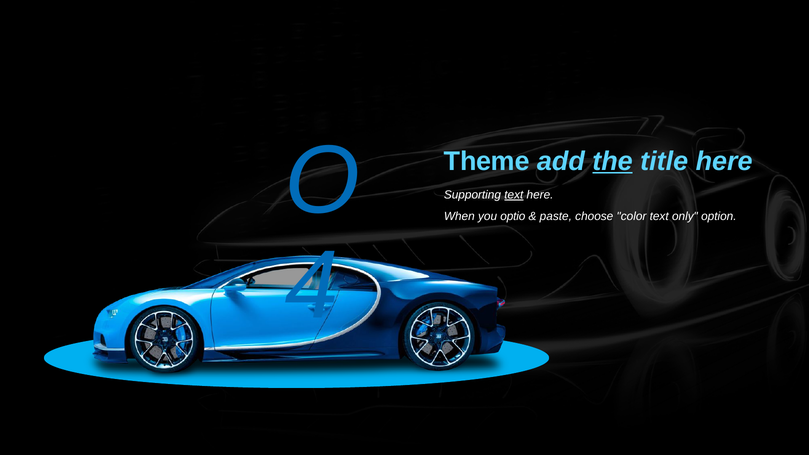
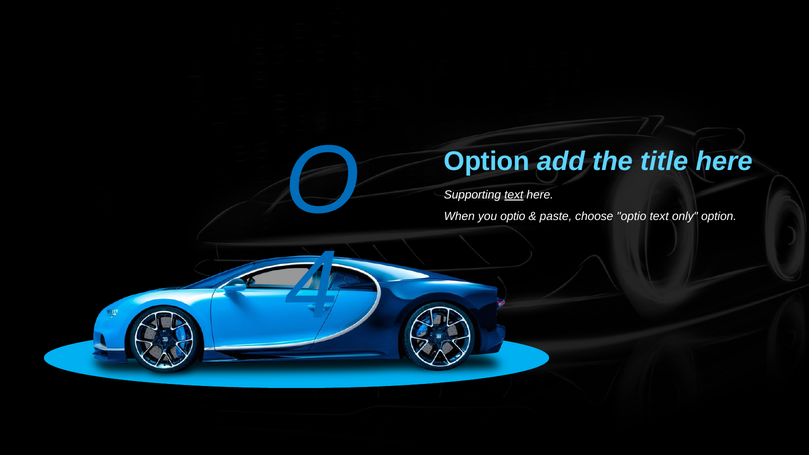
Theme at (487, 161): Theme -> Option
the underline: present -> none
choose color: color -> optio
